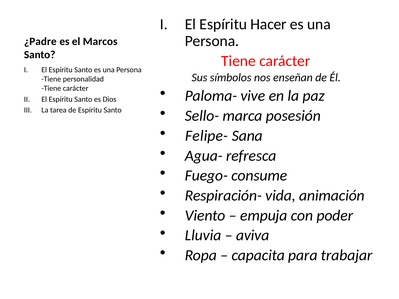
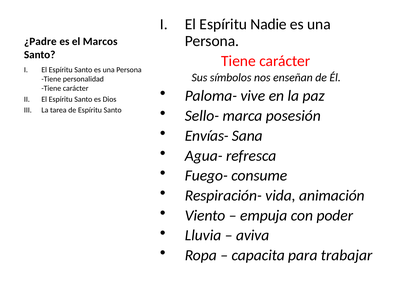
Hacer: Hacer -> Nadie
Felipe-: Felipe- -> Envías-
